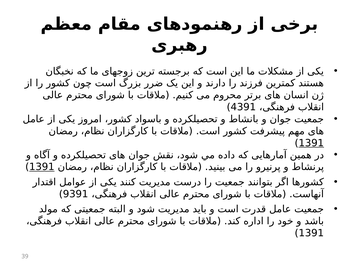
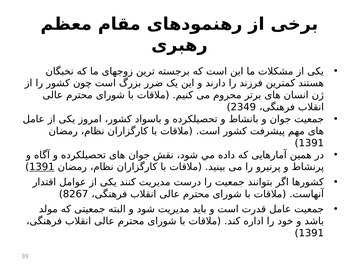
4391: 4391 -> 2349
1391 at (311, 143) underline: present -> none
9391: 9391 -> 8267
